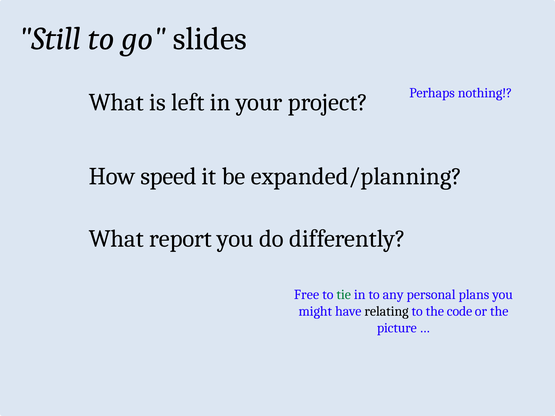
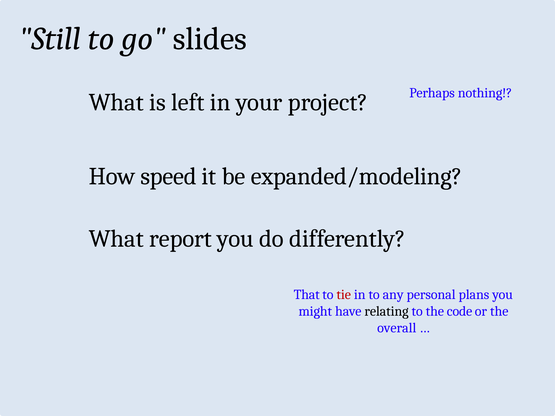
expanded/planning: expanded/planning -> expanded/modeling
Free: Free -> That
tie colour: green -> red
picture: picture -> overall
